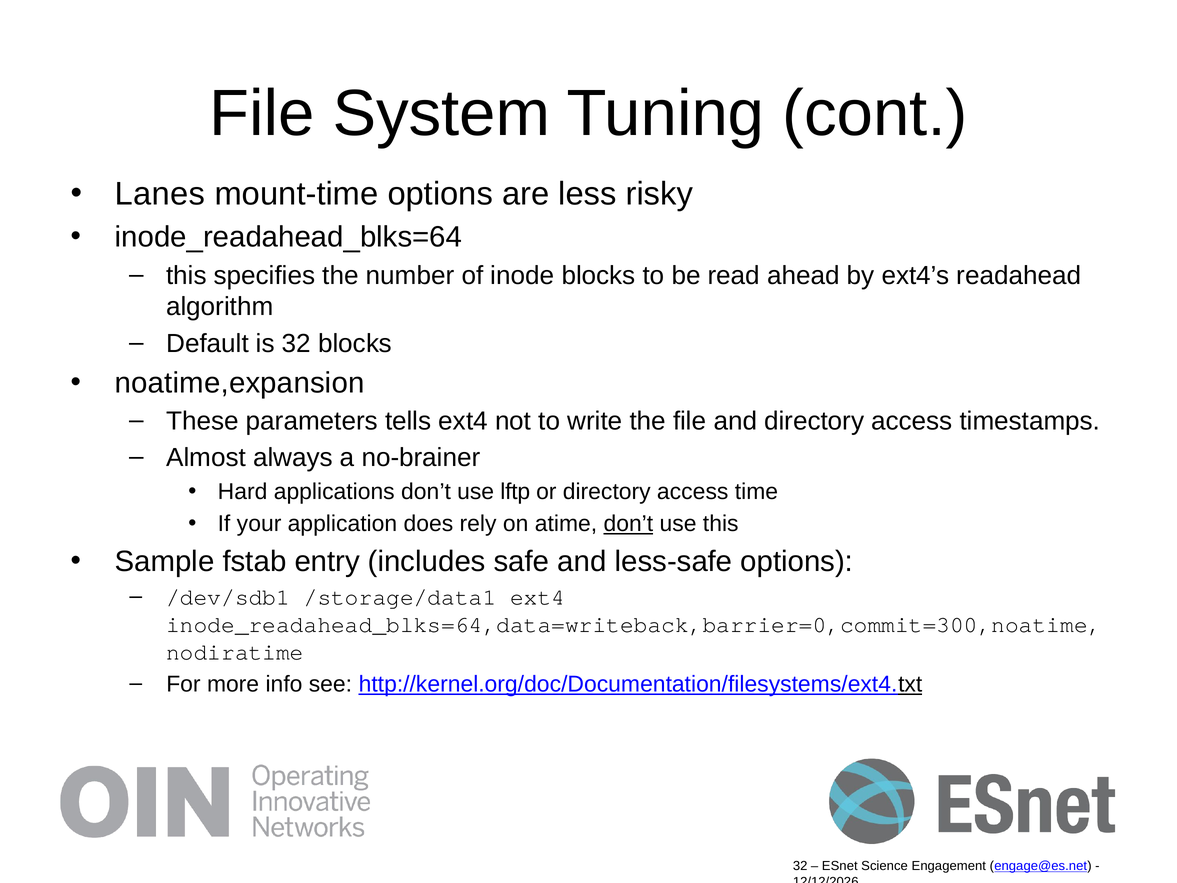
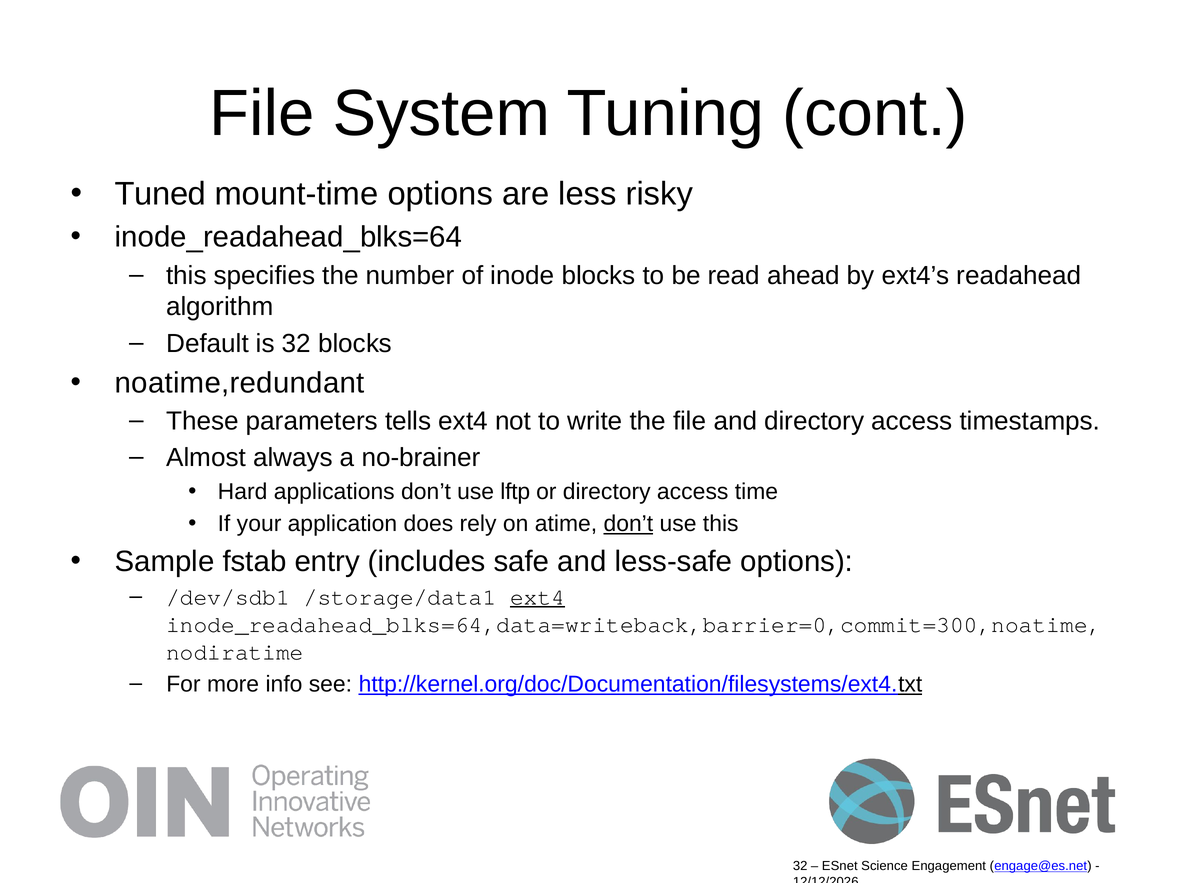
Lanes: Lanes -> Tuned
noatime,expansion: noatime,expansion -> noatime,redundant
ext4 at (538, 597) underline: none -> present
